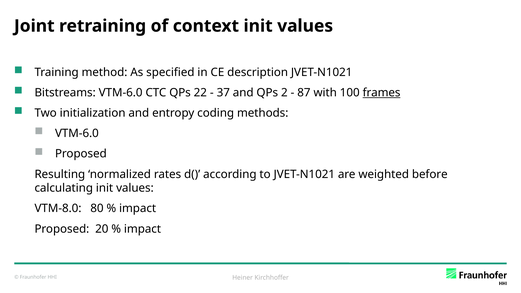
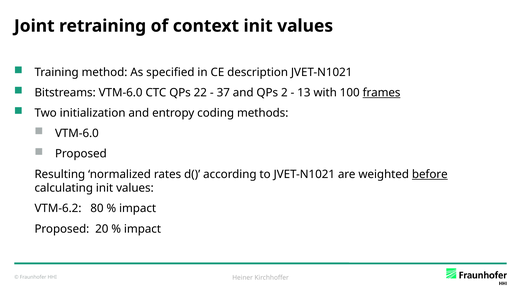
87: 87 -> 13
before underline: none -> present
VTM-8.0: VTM-8.0 -> VTM-6.2
